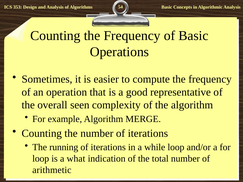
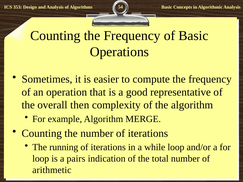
seen: seen -> then
what: what -> pairs
